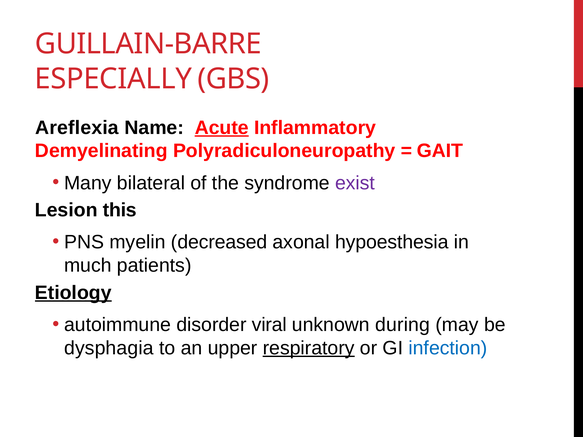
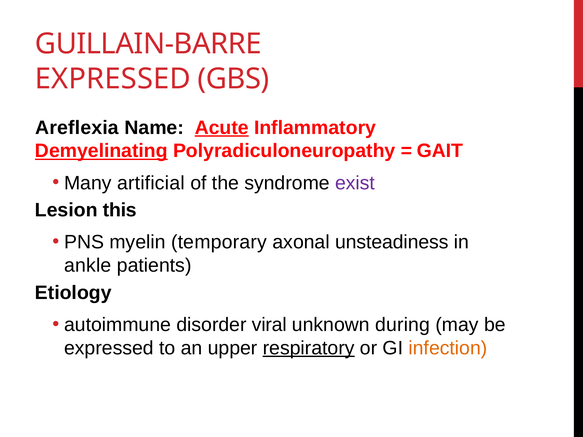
ESPECIALLY at (113, 79): ESPECIALLY -> EXPRESSED
Demyelinating underline: none -> present
bilateral: bilateral -> artificial
decreased: decreased -> temporary
hypoesthesia: hypoesthesia -> unsteadiness
much: much -> ankle
Etiology underline: present -> none
dysphagia at (109, 348): dysphagia -> expressed
infection colour: blue -> orange
